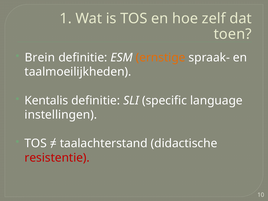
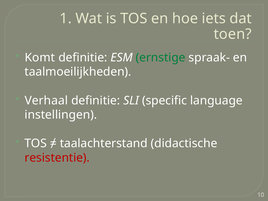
zelf: zelf -> iets
Brein: Brein -> Komt
ernstige colour: orange -> green
Kentalis: Kentalis -> Verhaal
